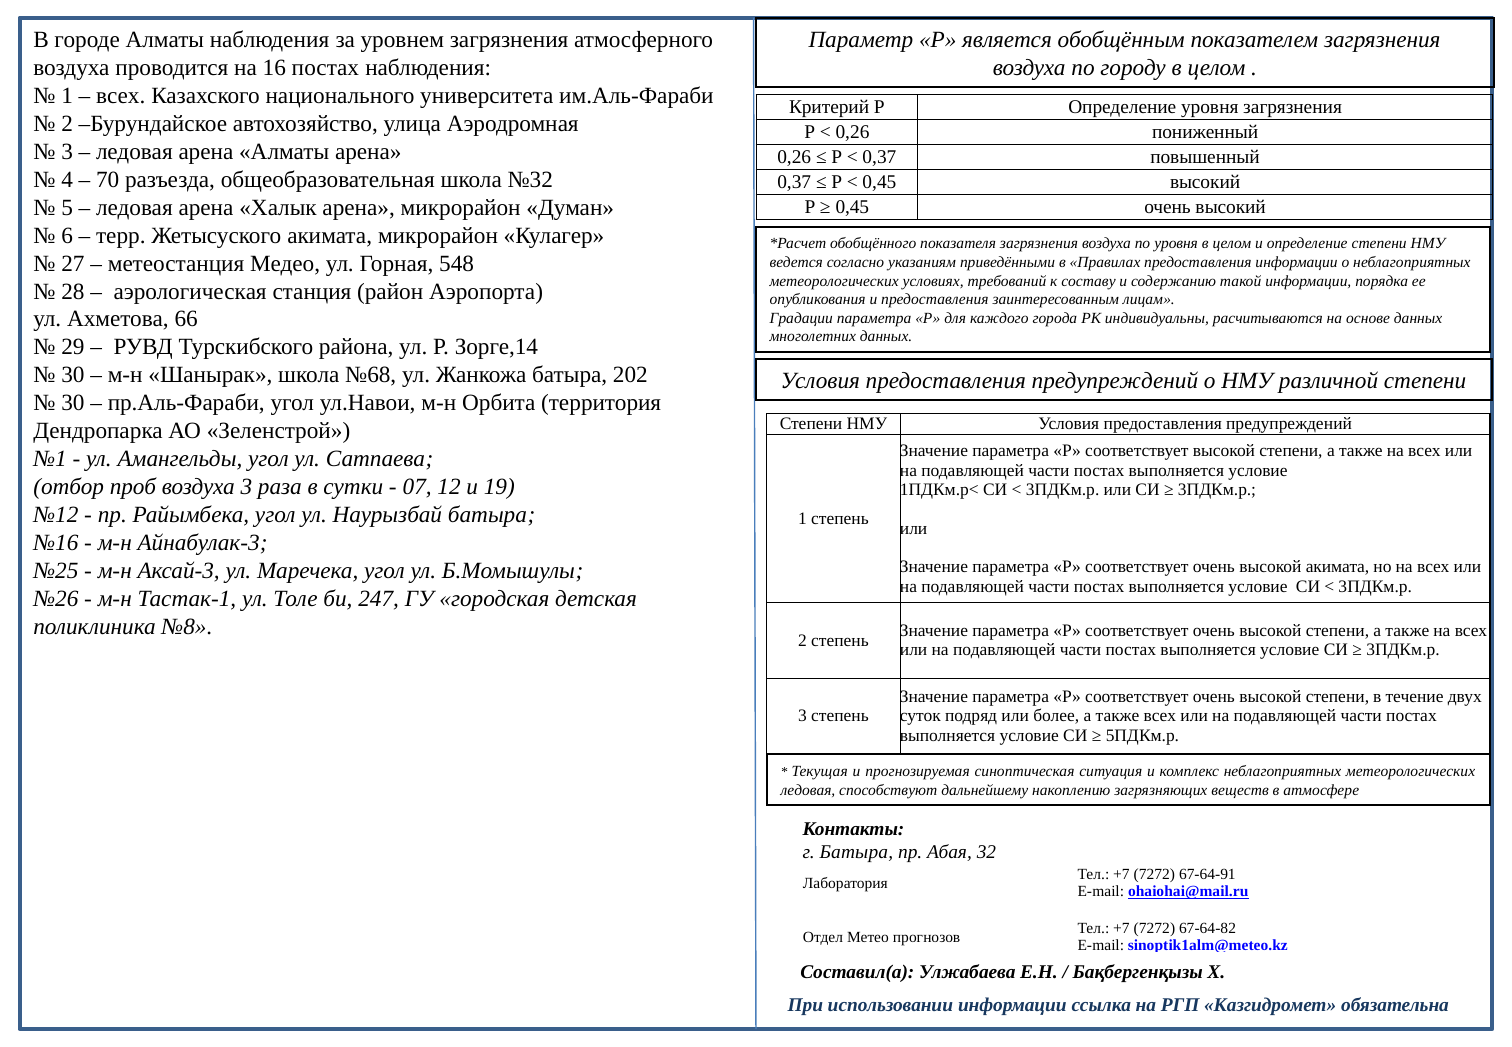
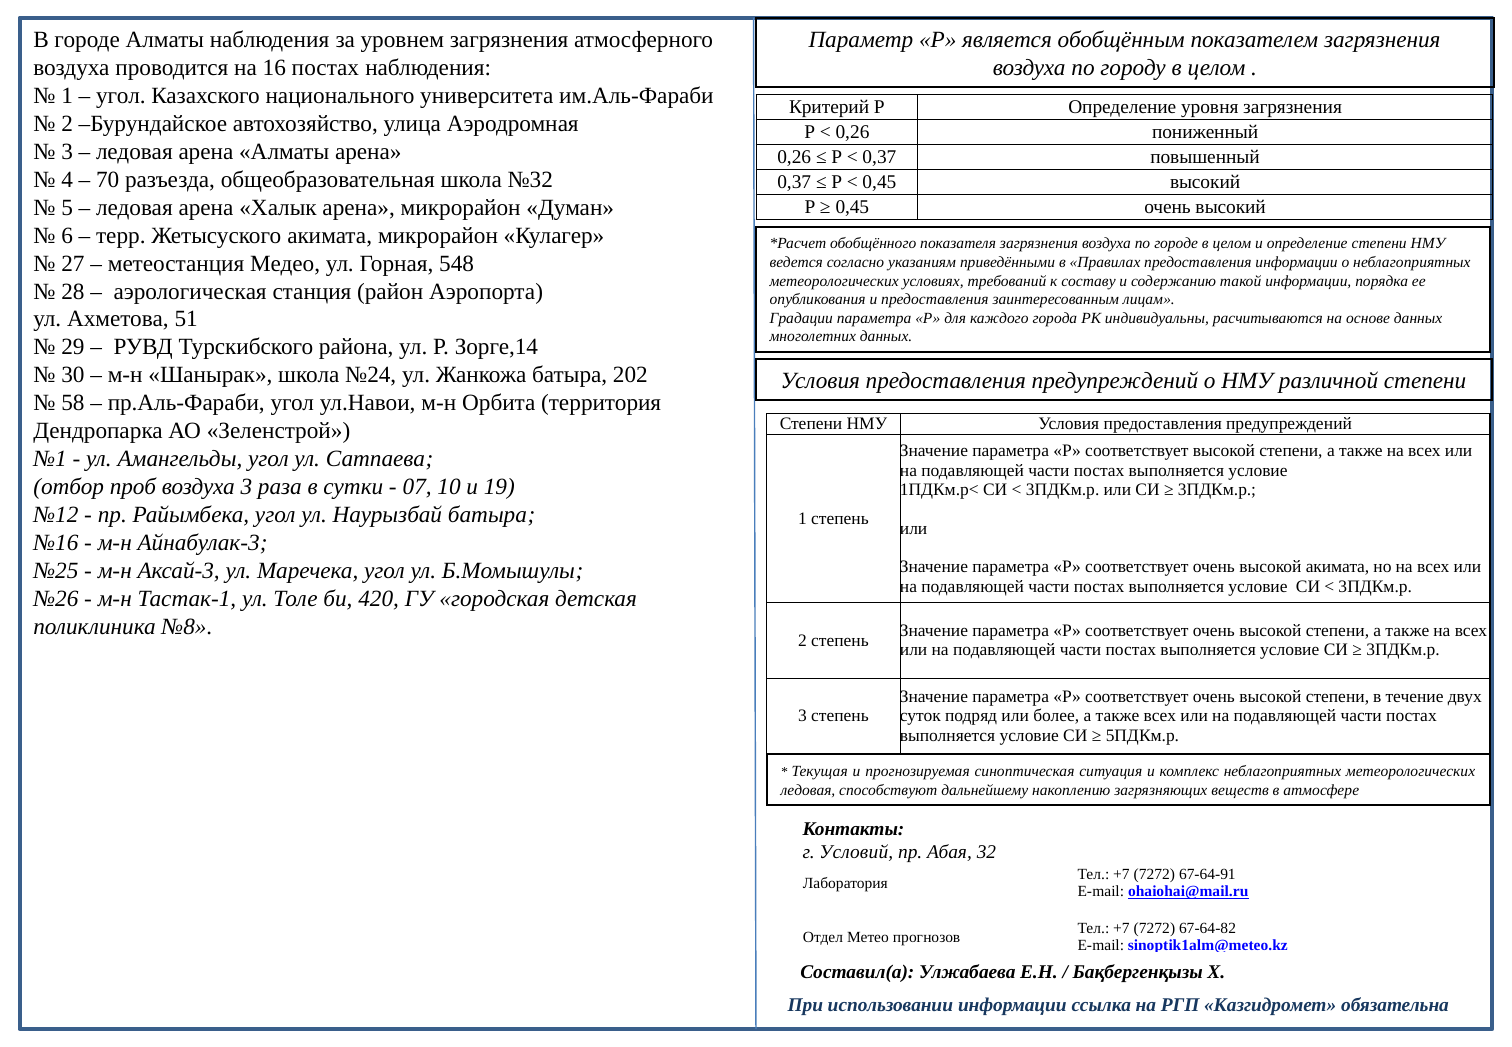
всех at (121, 96): всех -> угол
по уровня: уровня -> городе
66: 66 -> 51
№68: №68 -> №24
30 at (73, 403): 30 -> 58
12: 12 -> 10
247: 247 -> 420
г Батыра: Батыра -> Условий
